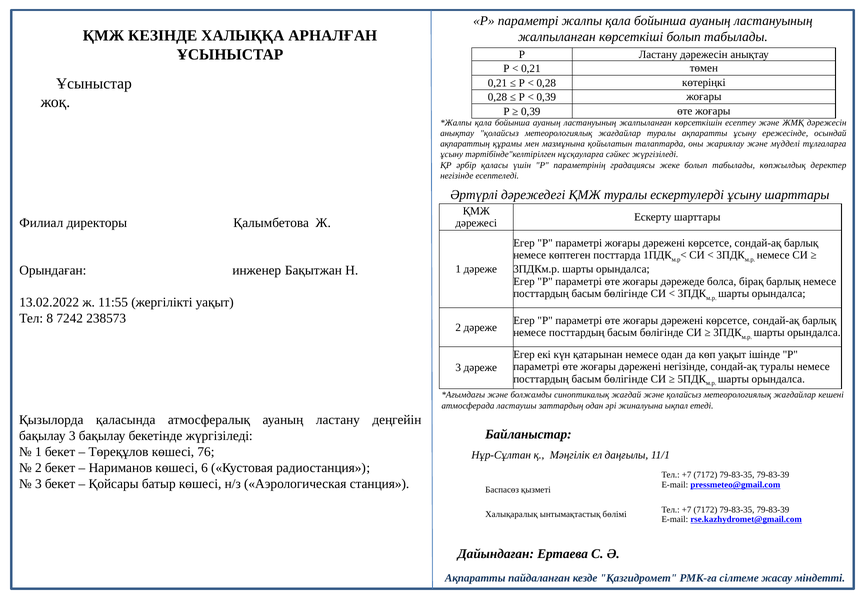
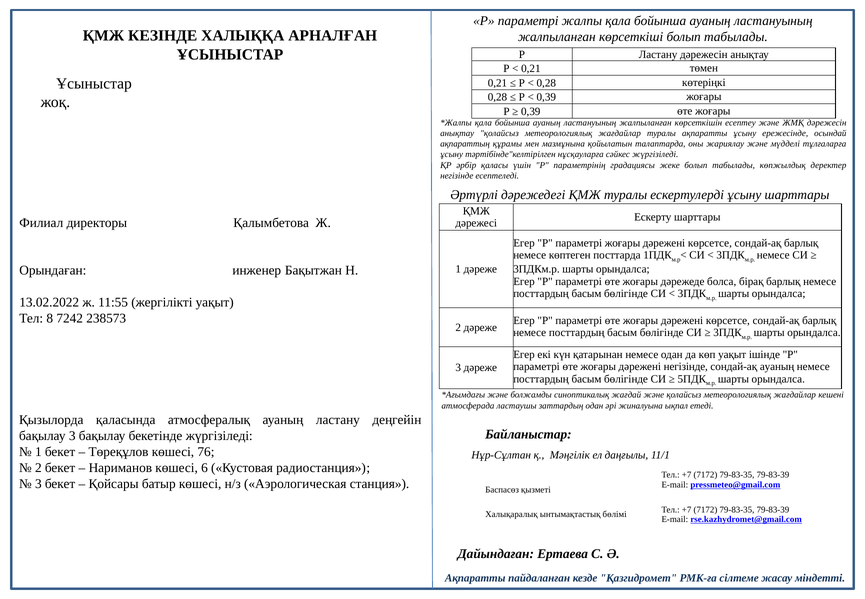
сондай-ақ туралы: туралы -> ауаның
